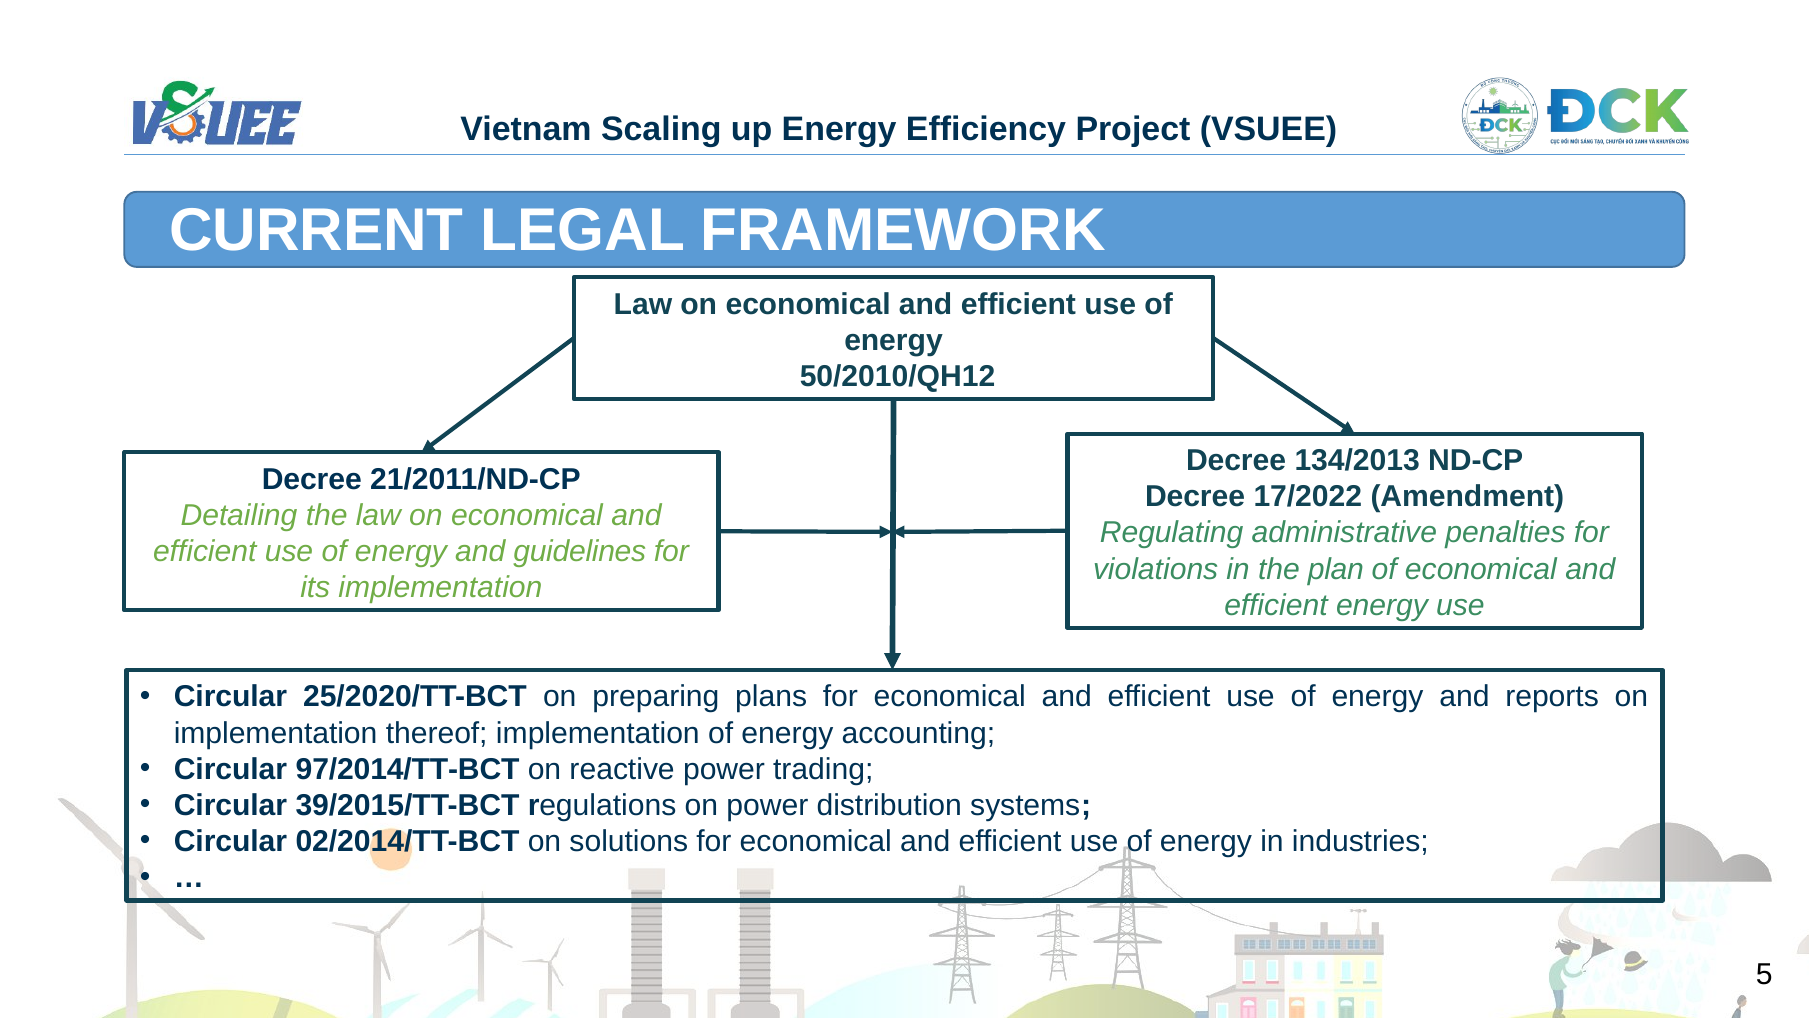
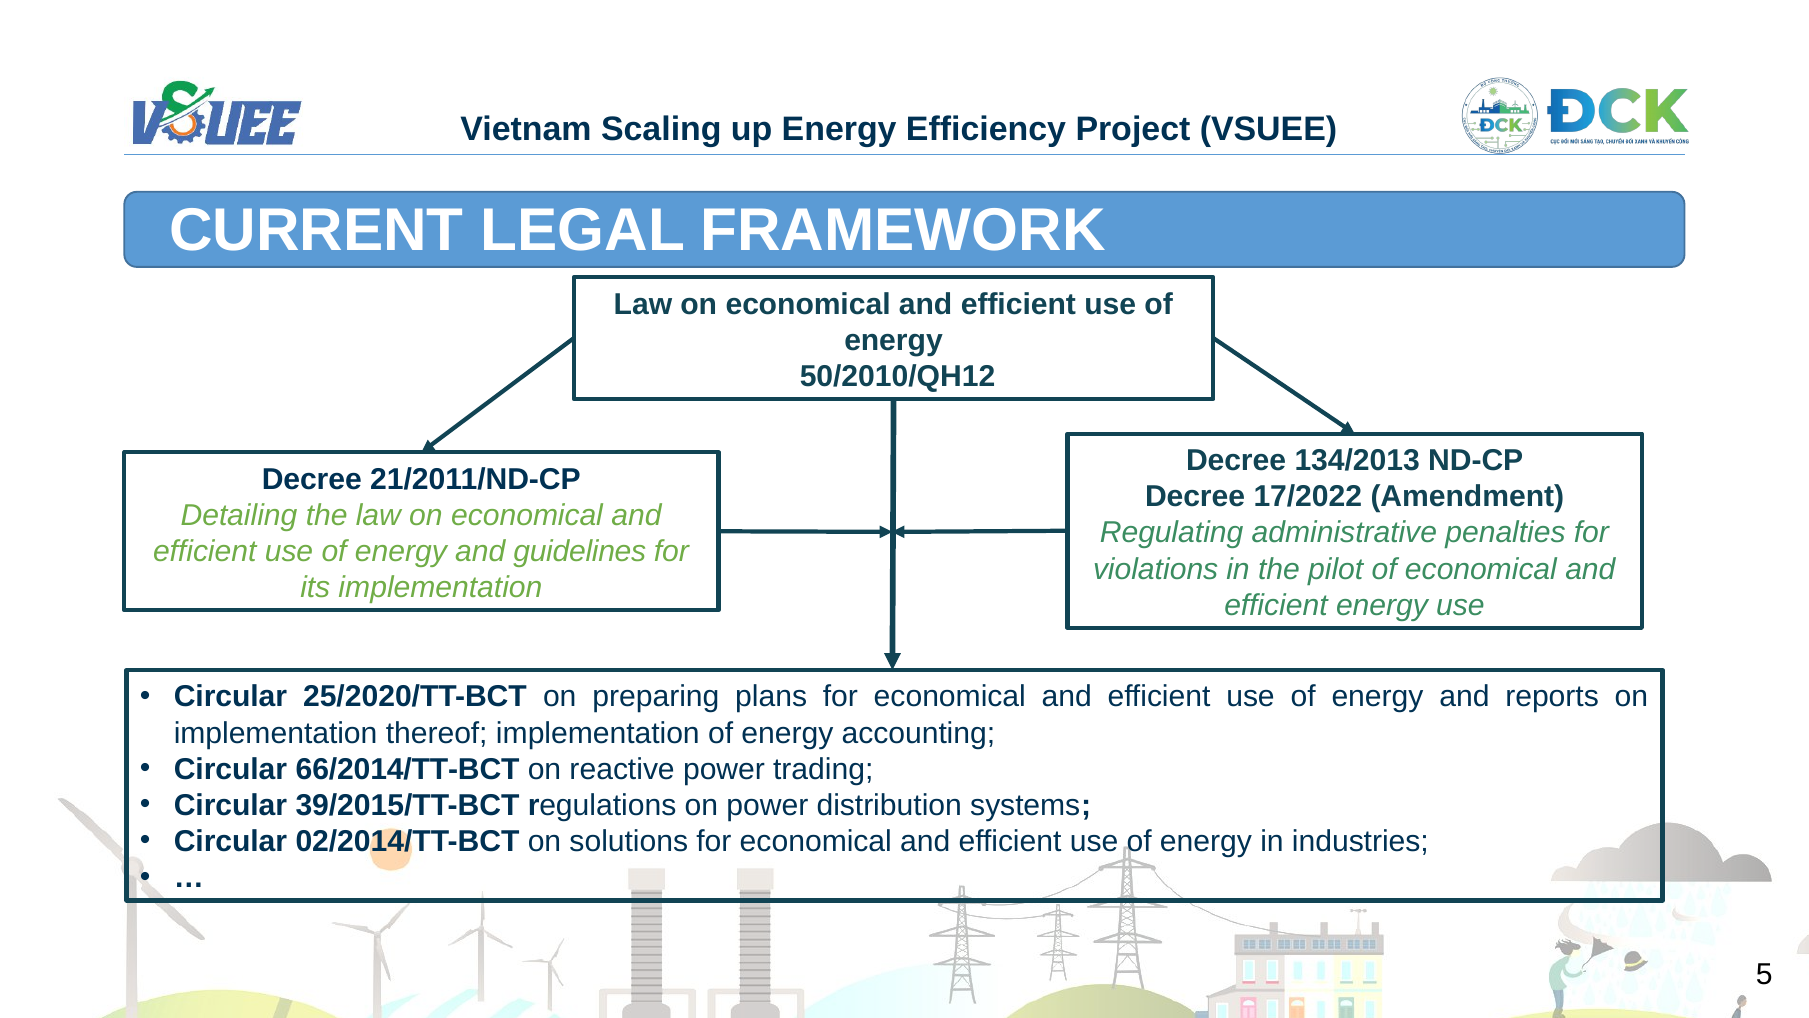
plan: plan -> pilot
97/2014/TT-BCT: 97/2014/TT-BCT -> 66/2014/TT-BCT
